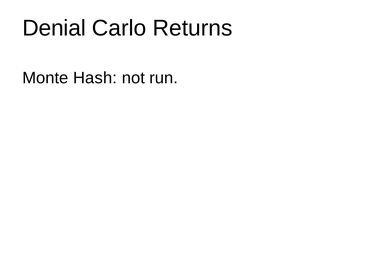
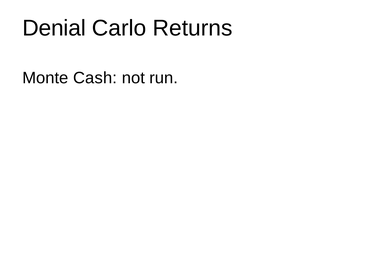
Hash: Hash -> Cash
